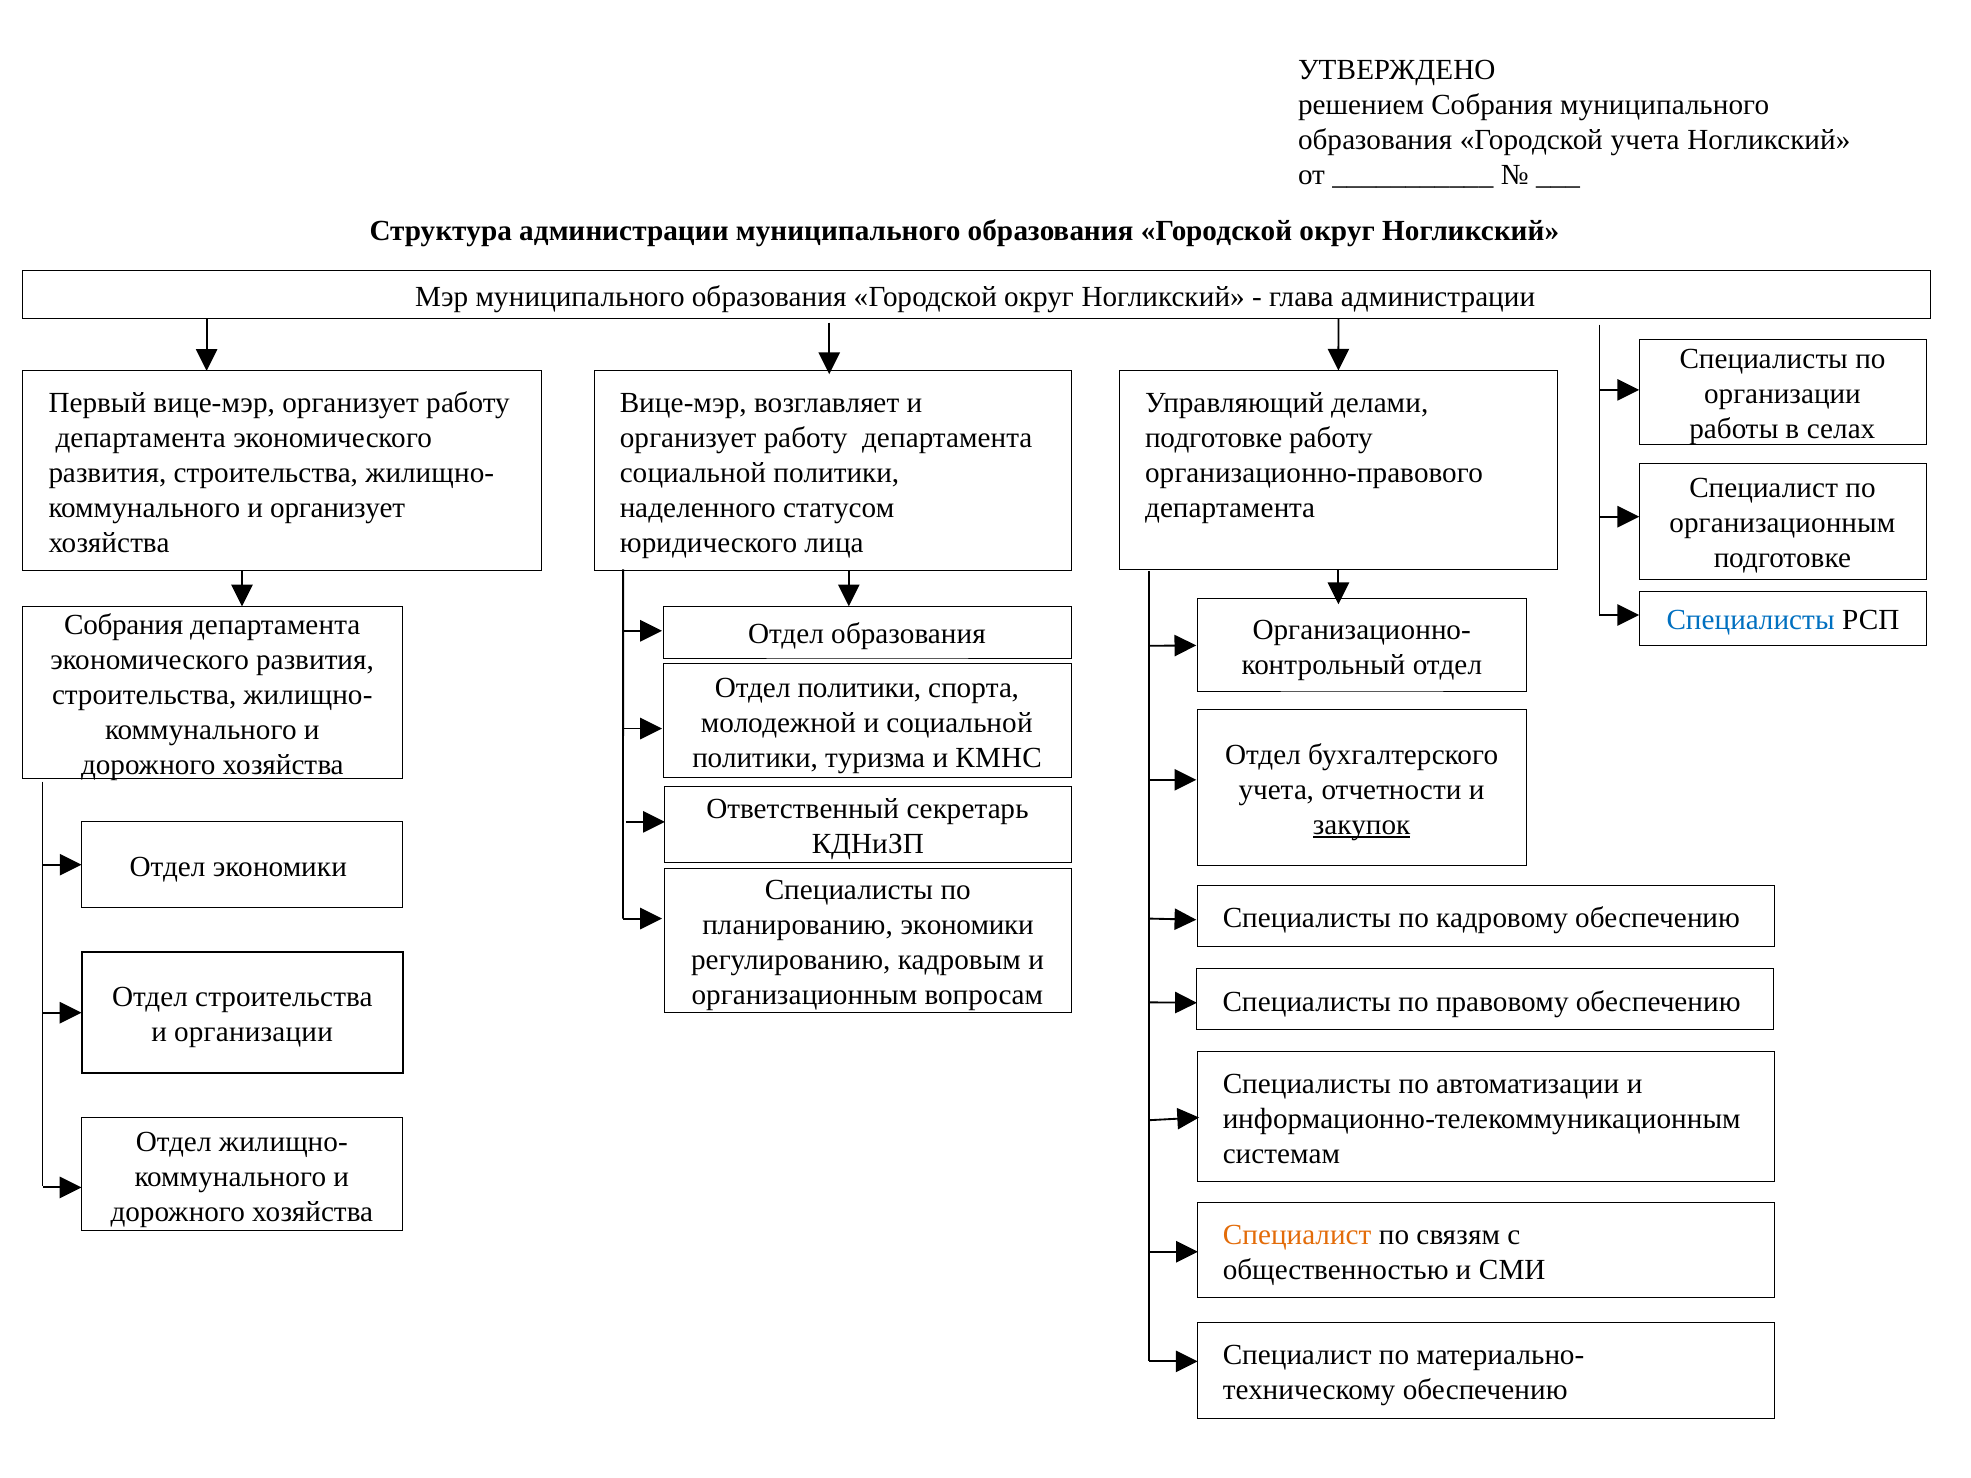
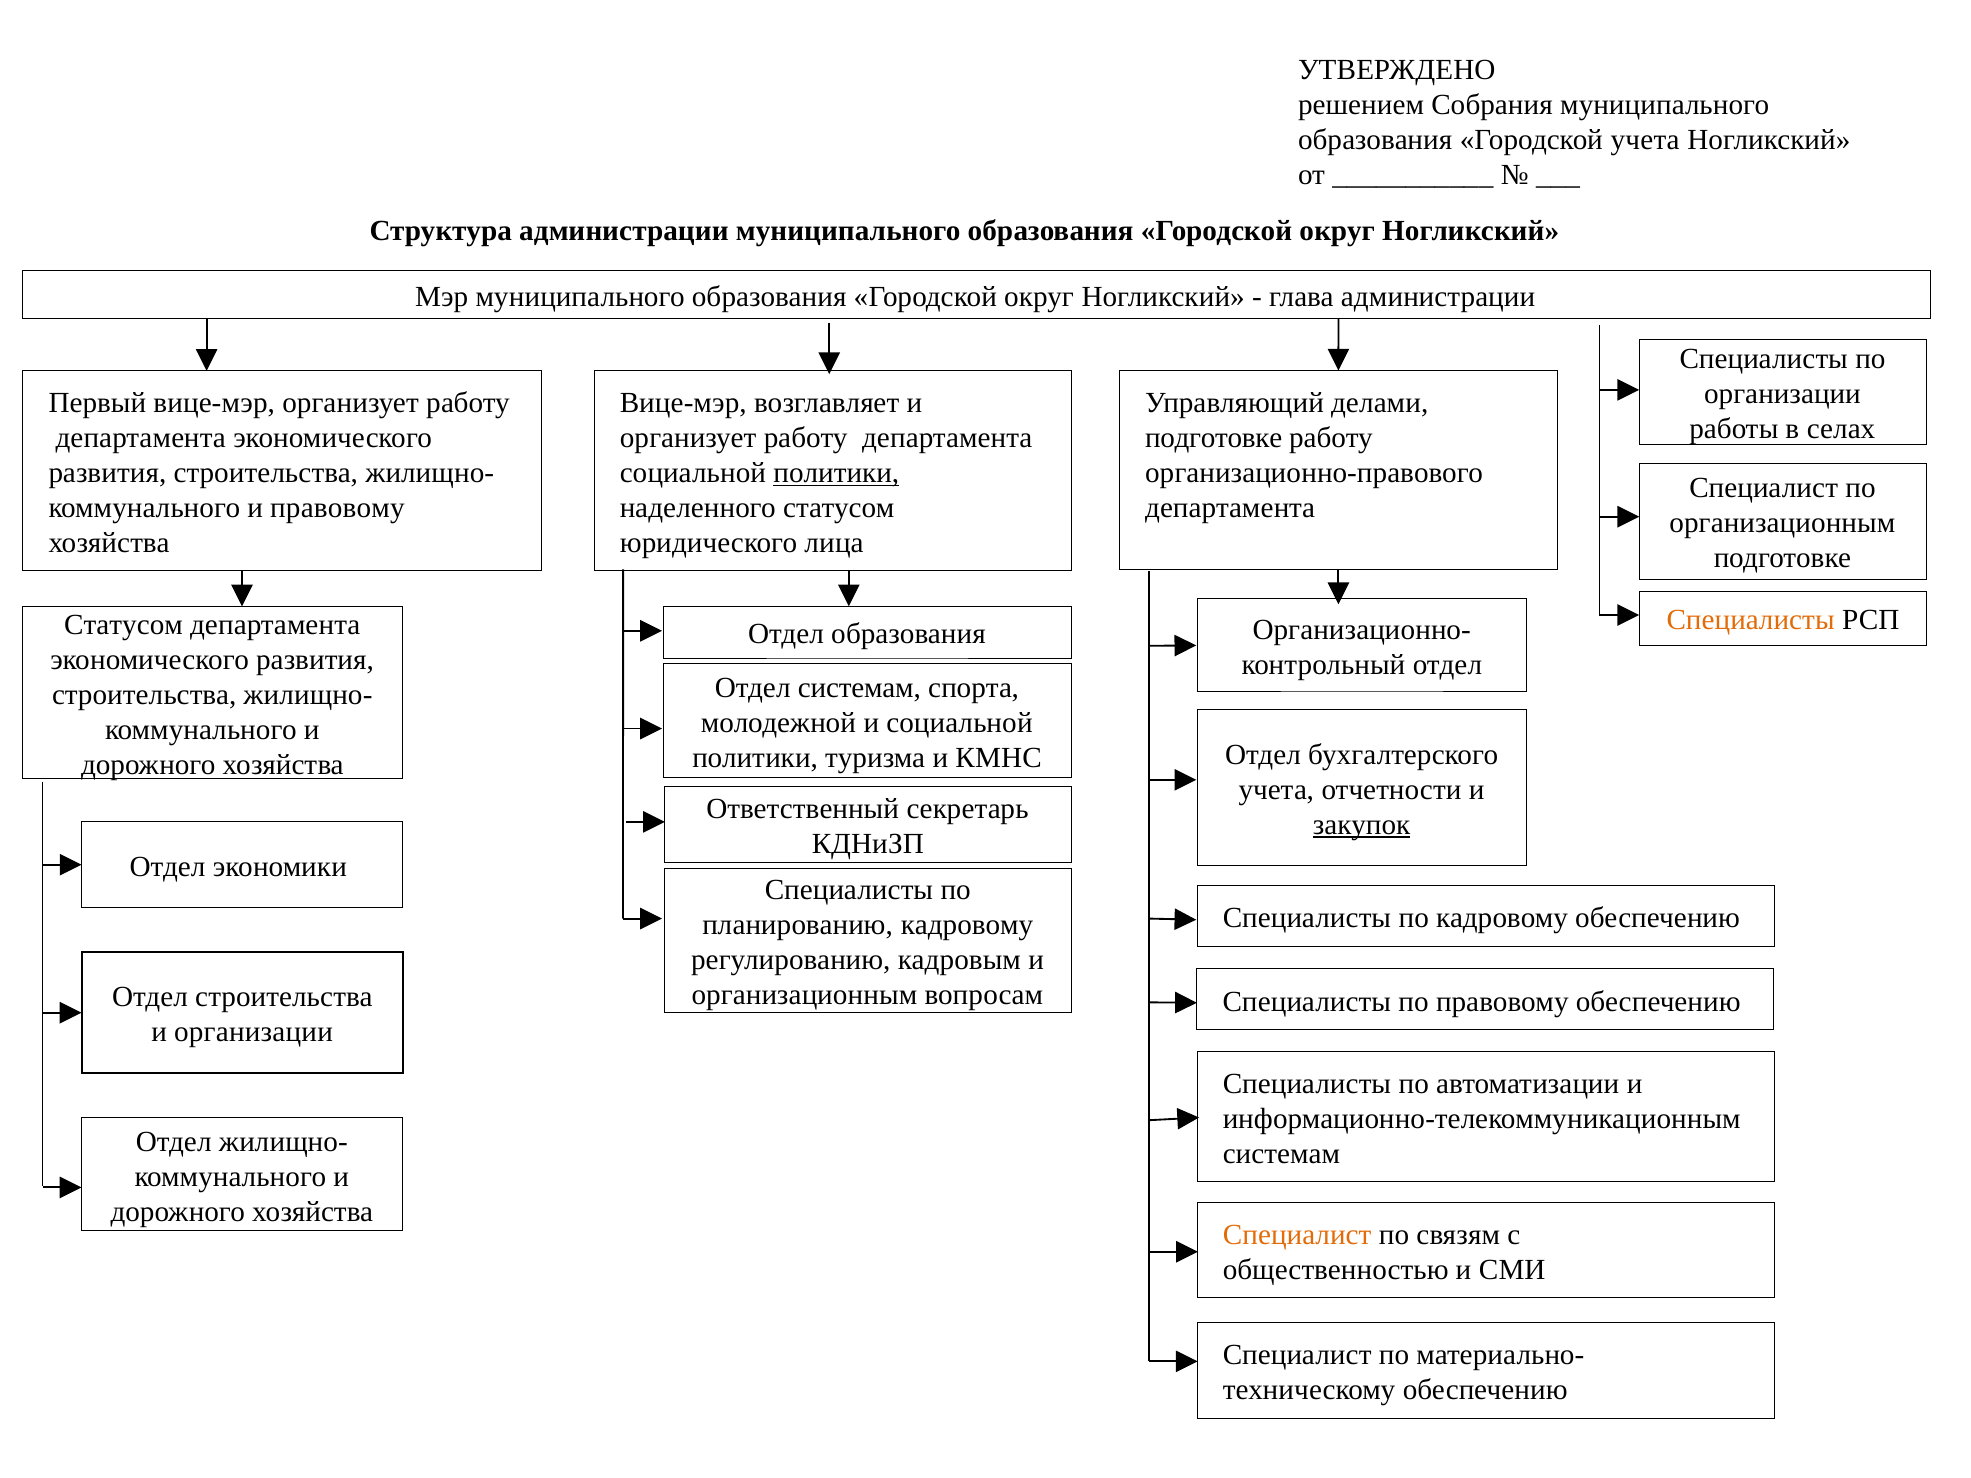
политики at (836, 473) underline: none -> present
организует at (338, 508): организует -> правовому
Специалисты at (1751, 620) colour: blue -> orange
Собрания at (124, 625): Собрания -> Статусом
Отдел политики: политики -> системам
планированию экономики: экономики -> кадровому
